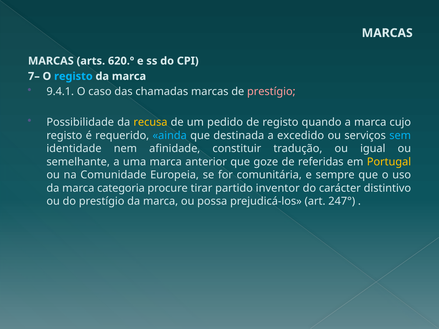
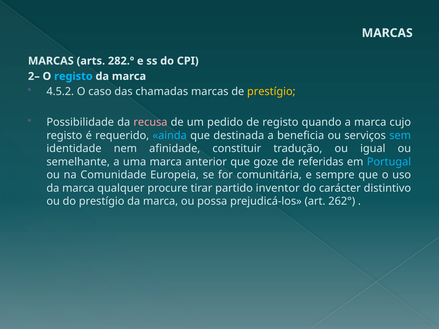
620.º: 620.º -> 282.º
7–: 7– -> 2–
9.4.1: 9.4.1 -> 4.5.2
prestígio at (271, 92) colour: pink -> yellow
recusa colour: yellow -> pink
excedido: excedido -> beneficia
Portugal colour: yellow -> light blue
categoria: categoria -> qualquer
247°: 247° -> 262°
